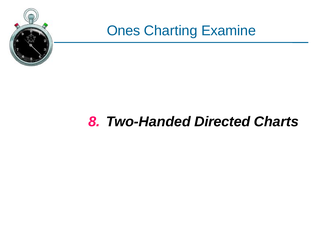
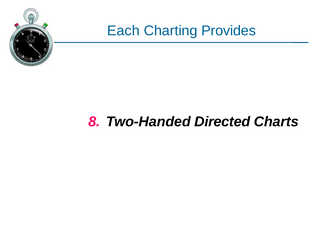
Ones: Ones -> Each
Examine: Examine -> Provides
